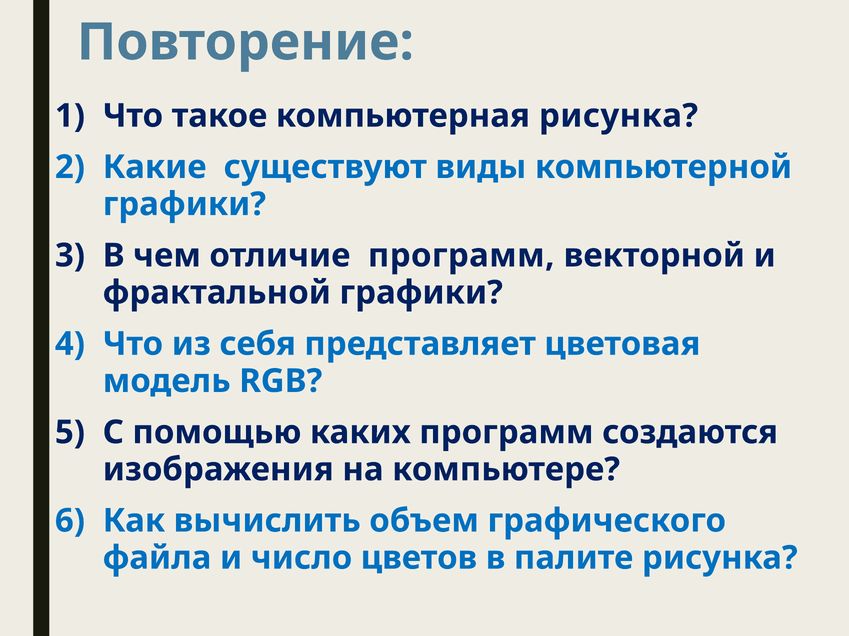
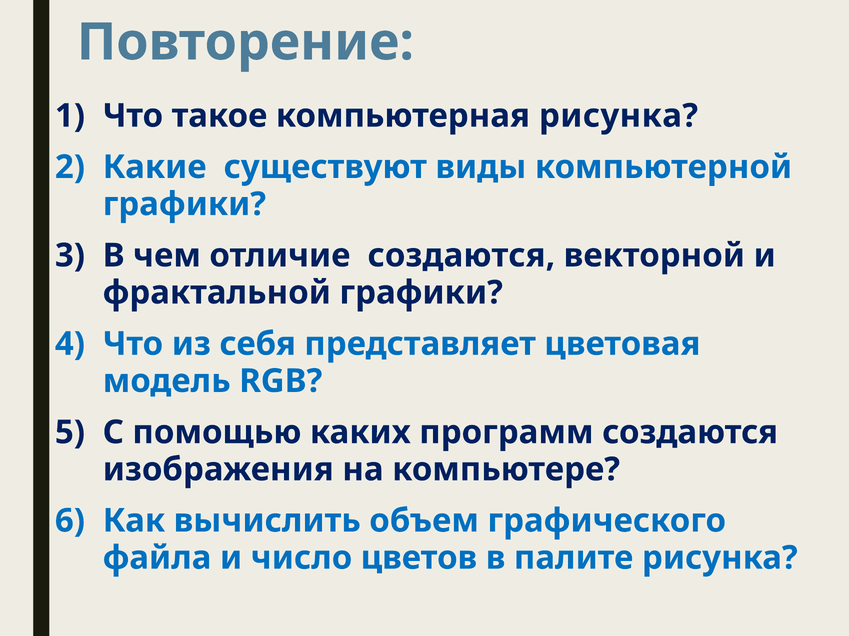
отличие программ: программ -> создаются
